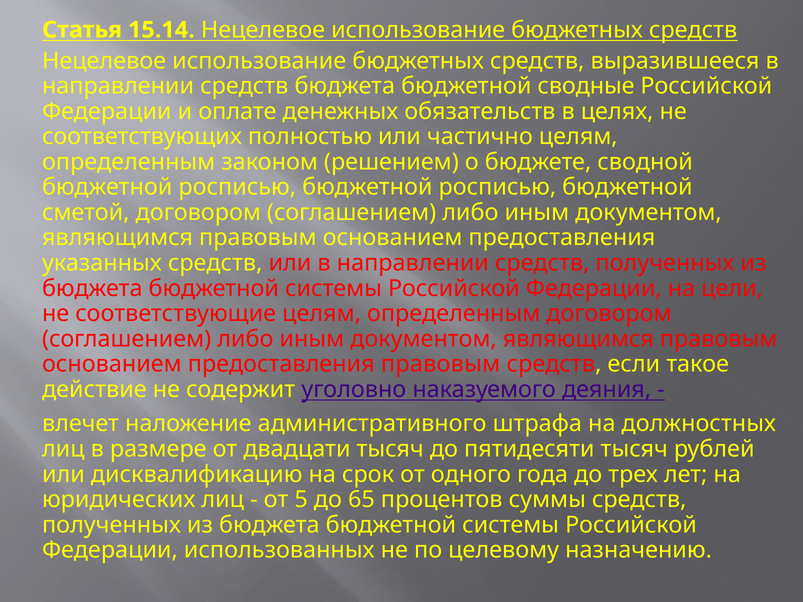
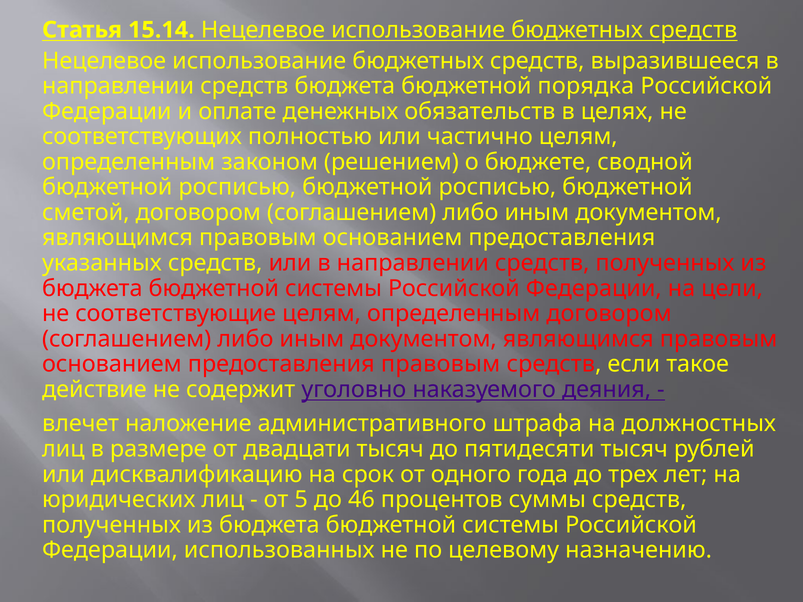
сводные: сводные -> порядка
65: 65 -> 46
